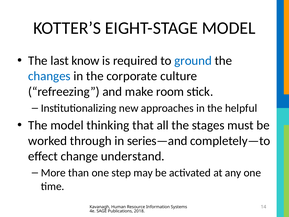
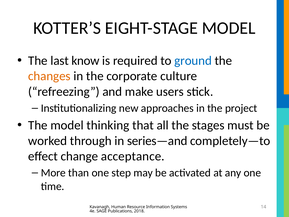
changes colour: blue -> orange
room: room -> users
helpful: helpful -> project
understand: understand -> acceptance
